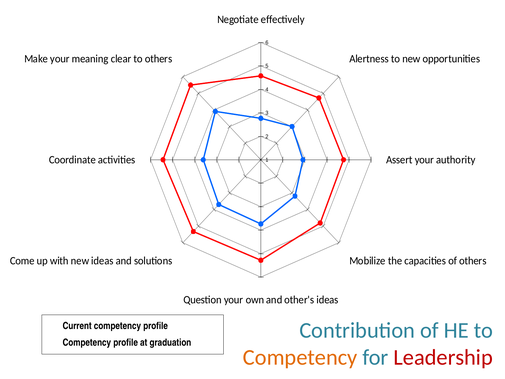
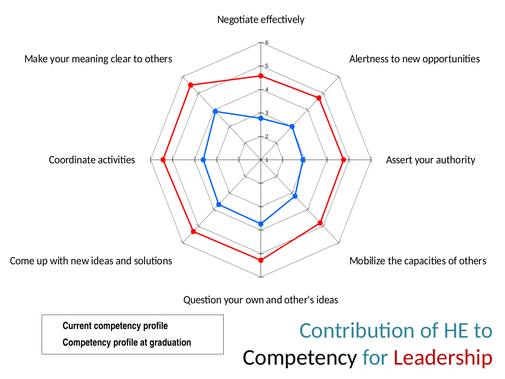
Competency at (300, 357) colour: orange -> black
